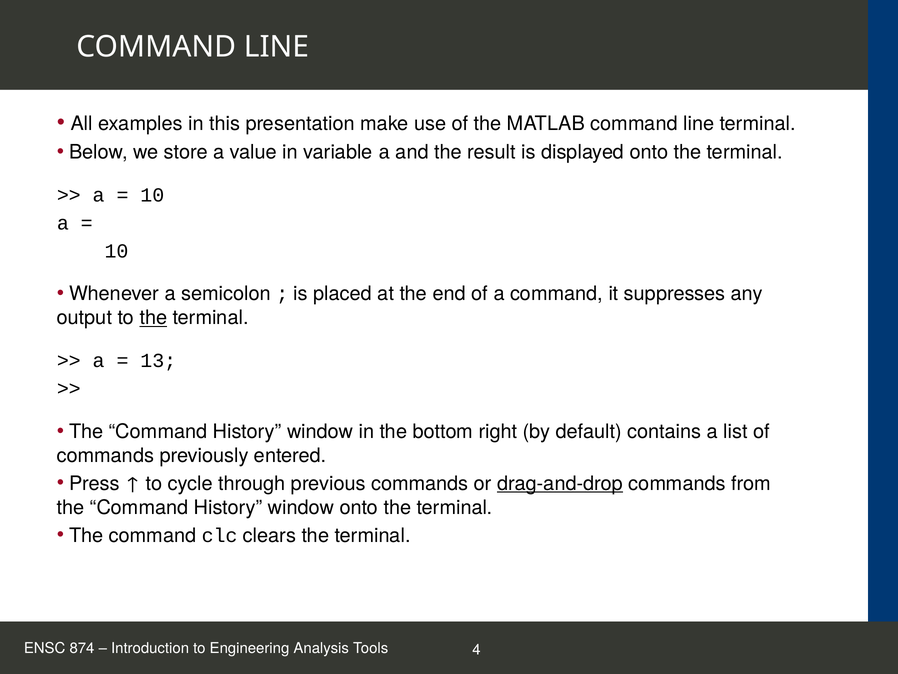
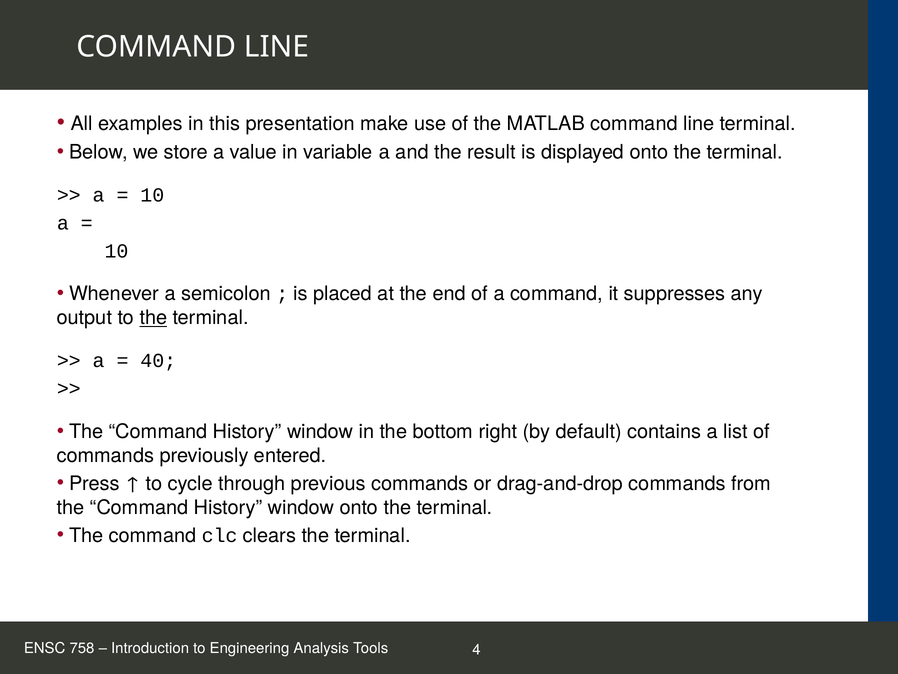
13: 13 -> 40
drag-and-drop underline: present -> none
874: 874 -> 758
